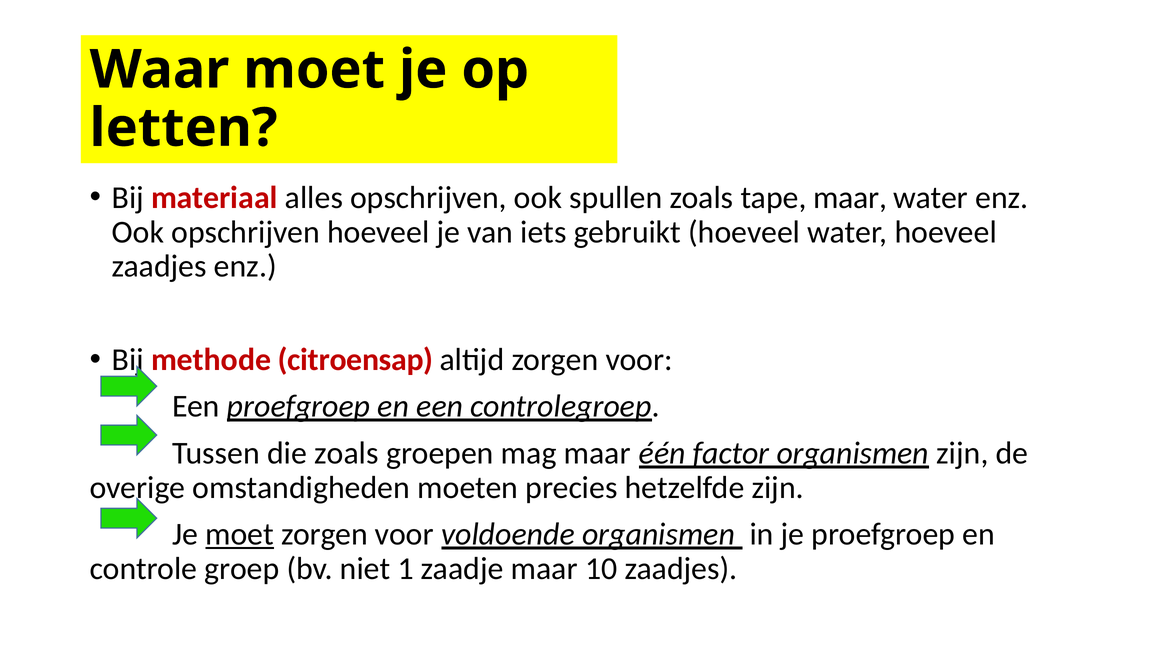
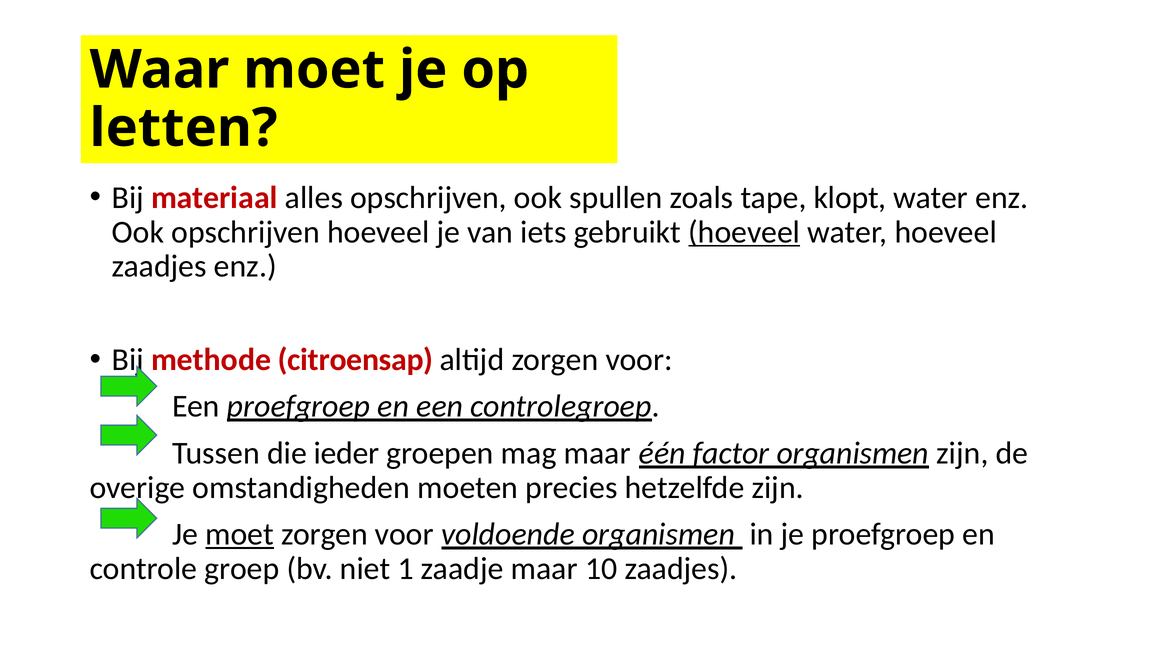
tape maar: maar -> klopt
hoeveel at (744, 232) underline: none -> present
die zoals: zoals -> ieder
